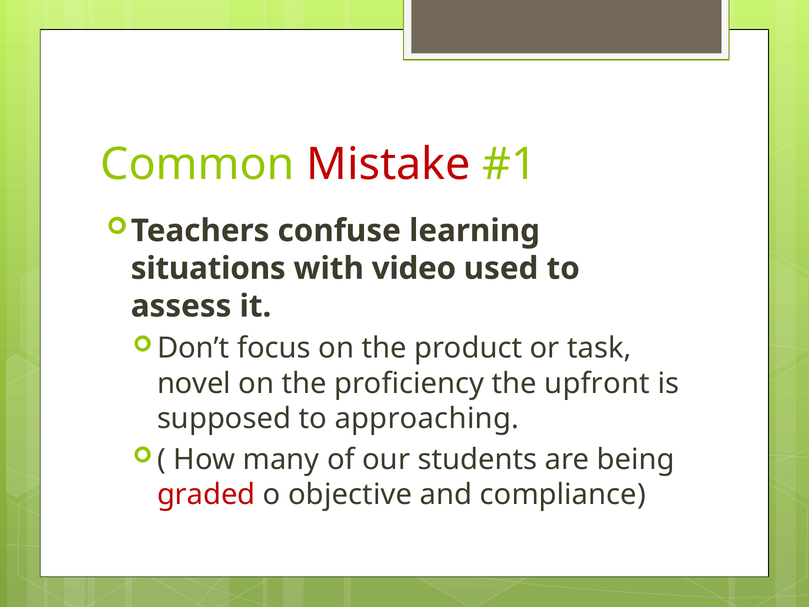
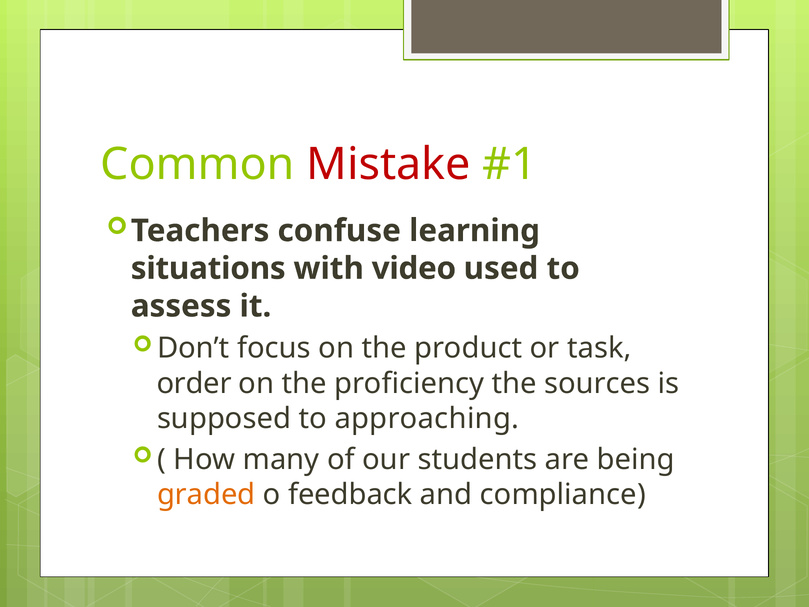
novel: novel -> order
upfront: upfront -> sources
graded colour: red -> orange
objective: objective -> feedback
